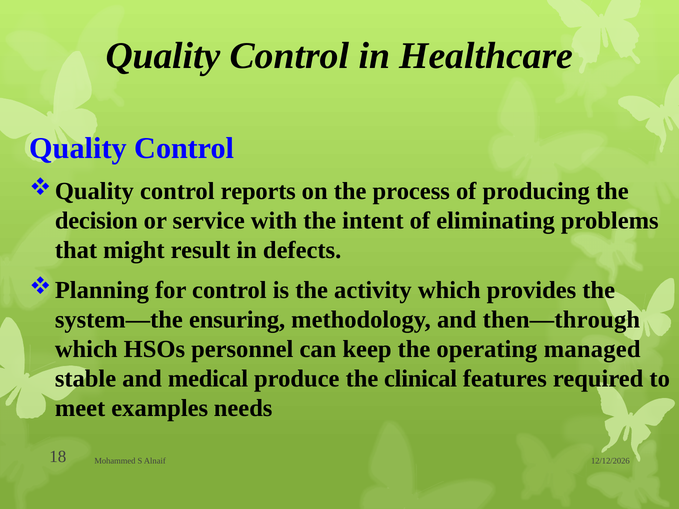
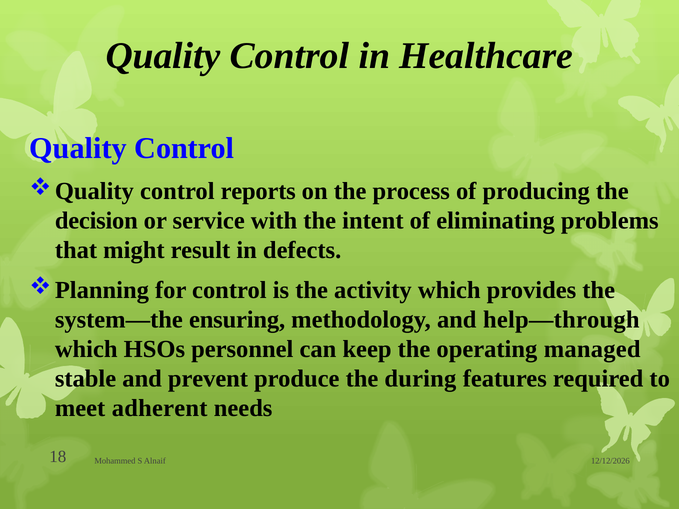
then—through: then—through -> help—through
medical: medical -> prevent
clinical: clinical -> during
examples: examples -> adherent
